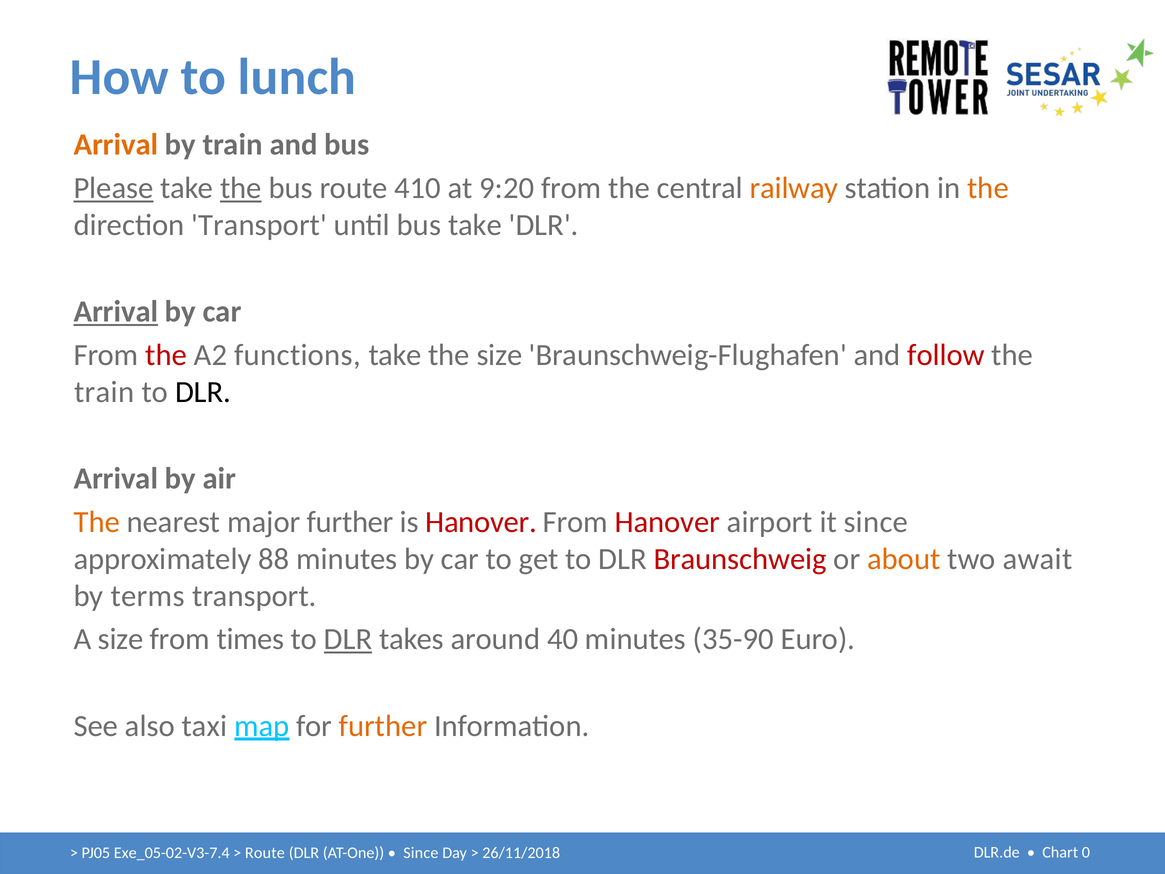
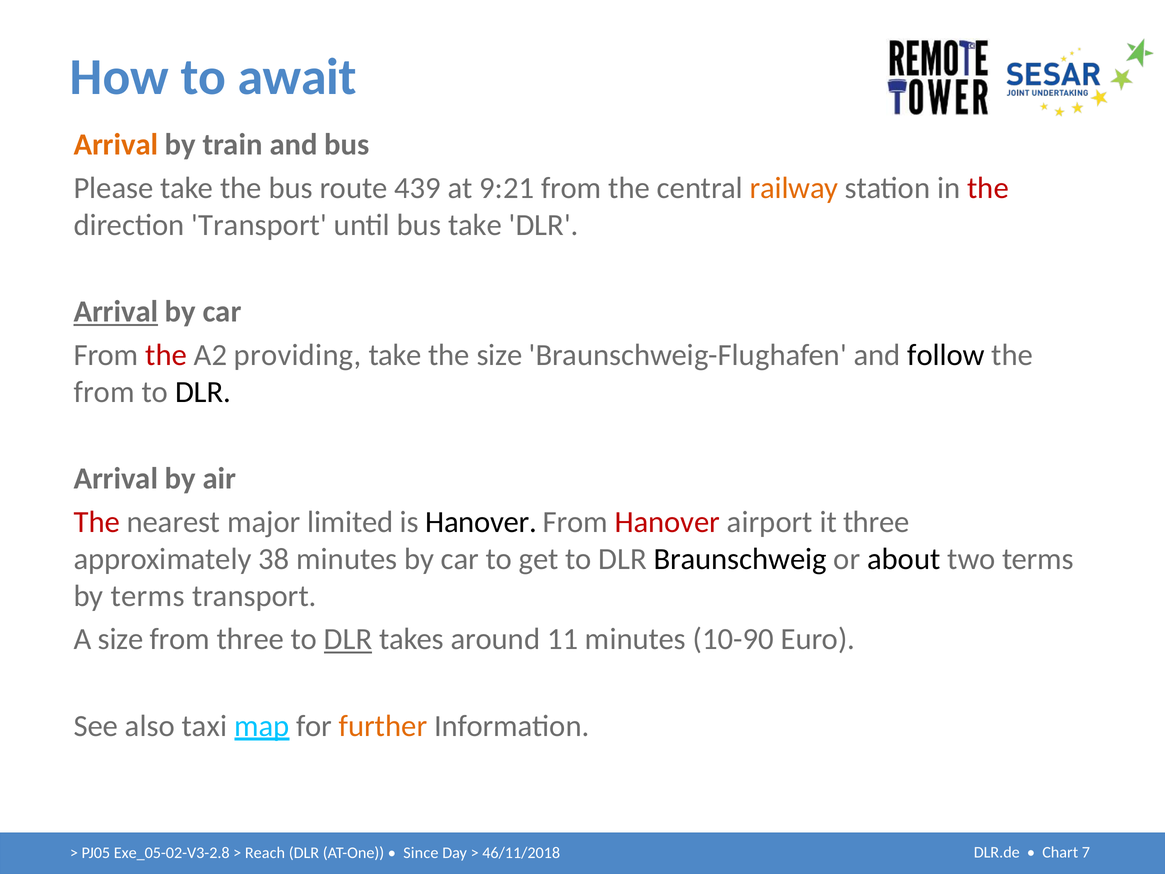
lunch: lunch -> await
Please underline: present -> none
the at (241, 188) underline: present -> none
410: 410 -> 439
9:20: 9:20 -> 9:21
the at (988, 188) colour: orange -> red
functions: functions -> providing
follow colour: red -> black
train at (104, 392): train -> from
The at (97, 522) colour: orange -> red
major further: further -> limited
Hanover at (481, 522) colour: red -> black
it since: since -> three
88: 88 -> 38
Braunschweig colour: red -> black
about colour: orange -> black
two await: await -> terms
from times: times -> three
40: 40 -> 11
35-90: 35-90 -> 10-90
Exe_05-02-V3-7.4: Exe_05-02-V3-7.4 -> Exe_05-02-V3-2.8
Route at (265, 852): Route -> Reach
26/11/2018: 26/11/2018 -> 46/11/2018
0: 0 -> 7
